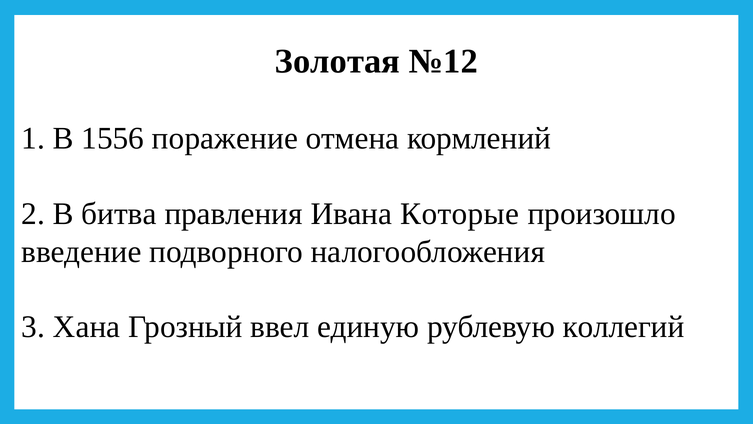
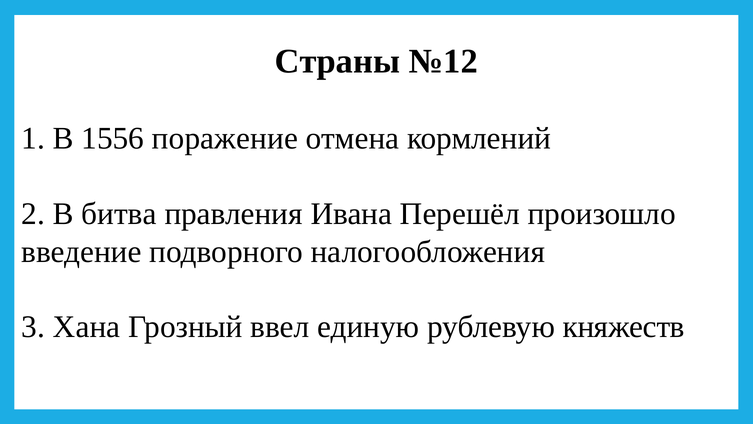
Золотая: Золотая -> Страны
Которые: Которые -> Перешёл
коллегий: коллегий -> княжеств
